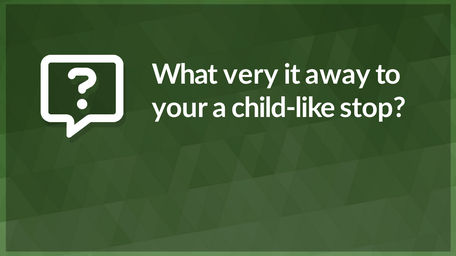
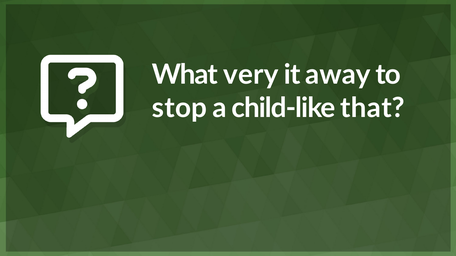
your: your -> stop
stop: stop -> that
